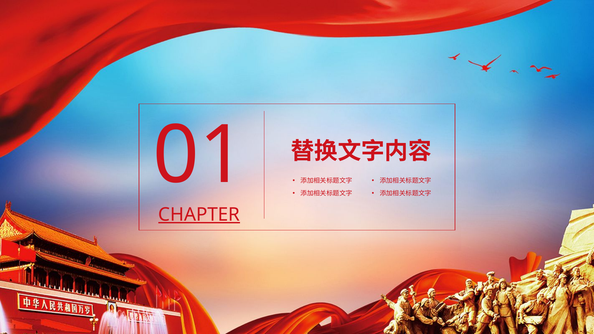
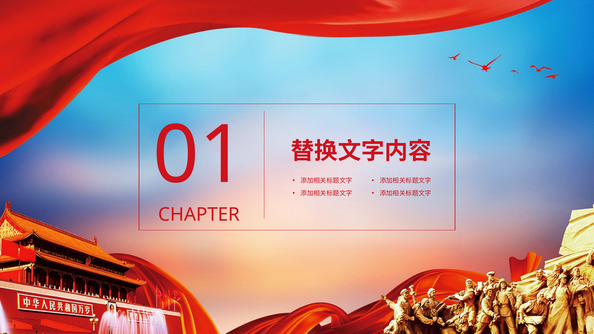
CHAPTER underline: present -> none
